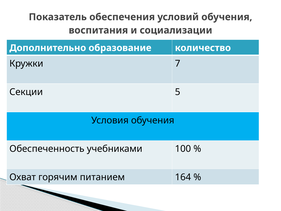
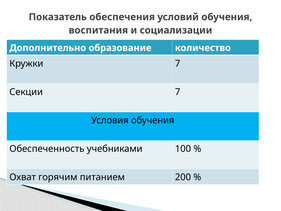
Секции 5: 5 -> 7
164: 164 -> 200
